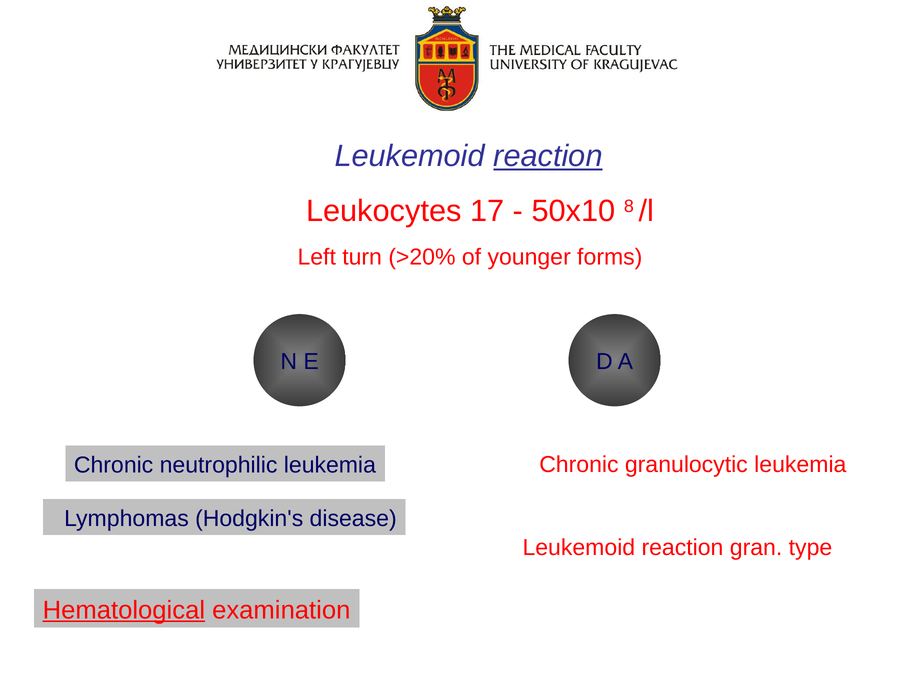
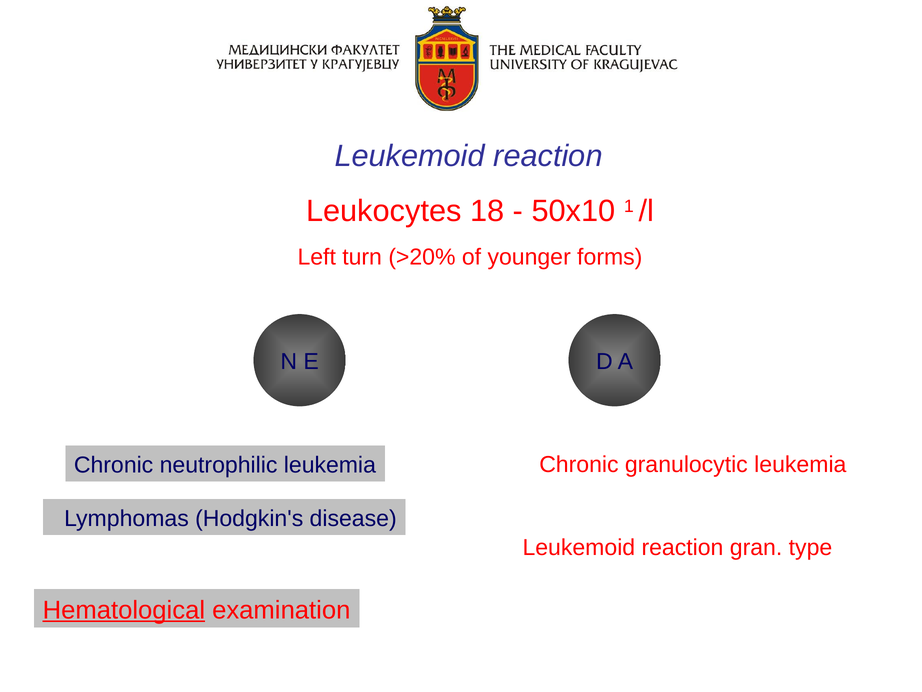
reaction at (548, 156) underline: present -> none
17: 17 -> 18
8: 8 -> 1
